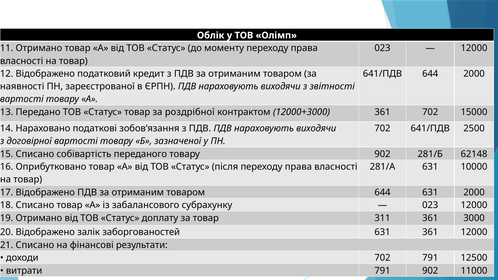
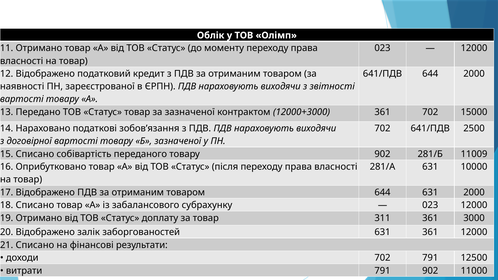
за роздрiбної: роздрiбної -> зазначеної
62148: 62148 -> 11009
